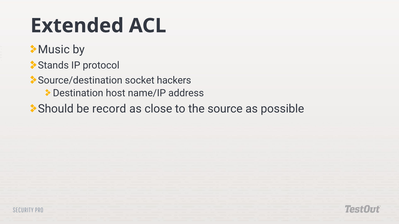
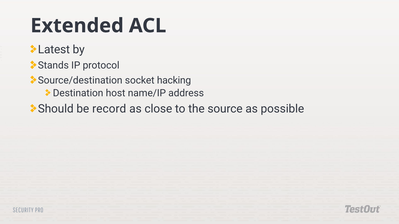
Music: Music -> Latest
hackers: hackers -> hacking
